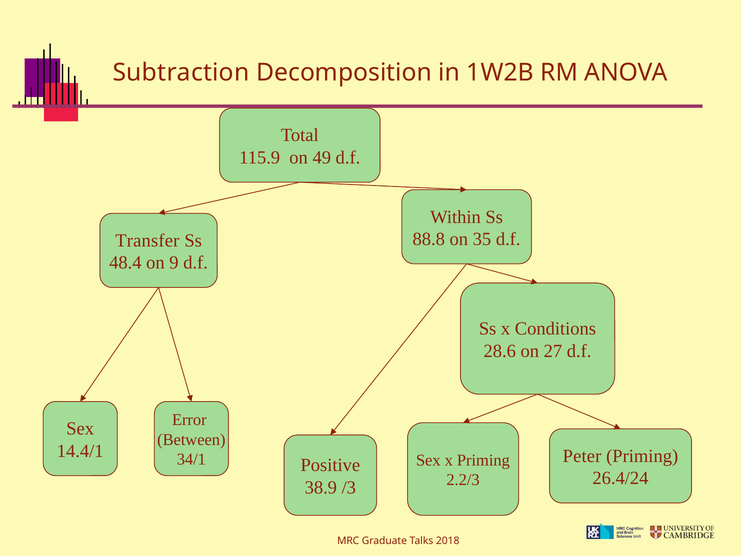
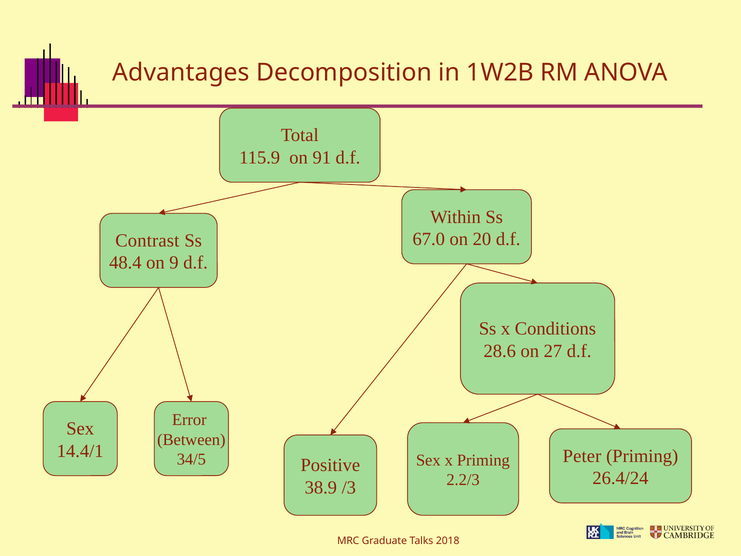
Subtraction: Subtraction -> Advantages
49: 49 -> 91
88.8: 88.8 -> 67.0
35: 35 -> 20
Transfer: Transfer -> Contrast
34/1: 34/1 -> 34/5
